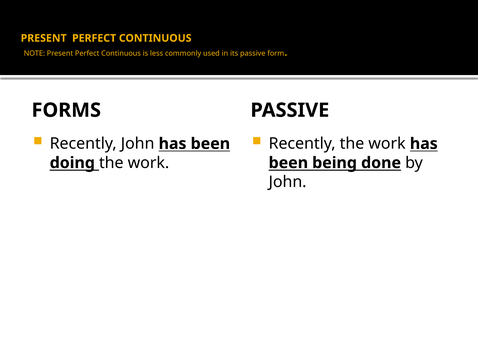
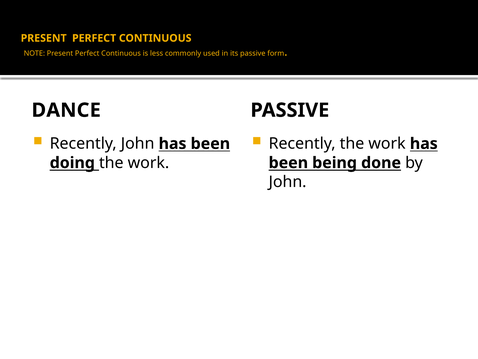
FORMS: FORMS -> DANCE
